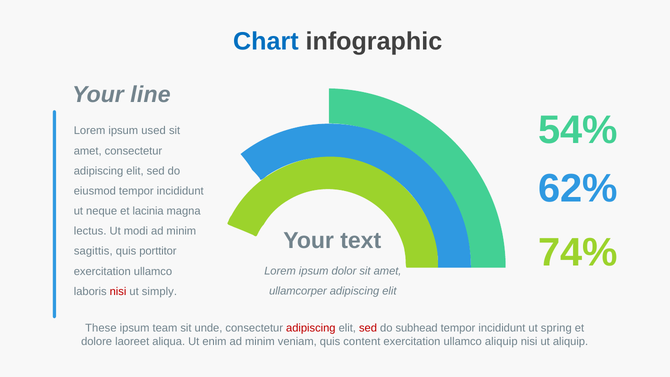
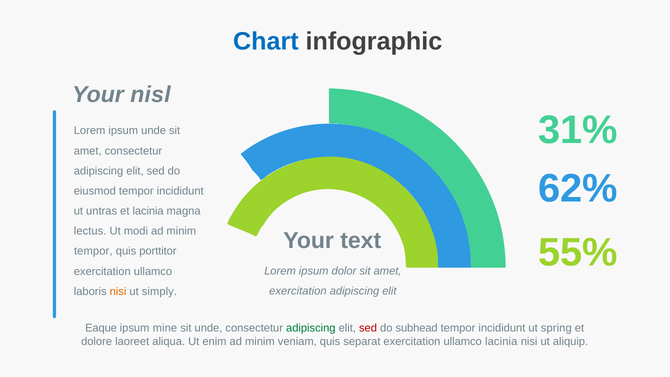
line: line -> nisl
54%: 54% -> 31%
ipsum used: used -> unde
neque: neque -> untras
74%: 74% -> 55%
sagittis at (93, 251): sagittis -> tempor
ullamcorper at (298, 291): ullamcorper -> exercitation
nisi at (118, 291) colour: red -> orange
These: These -> Eaque
team: team -> mine
adipiscing at (311, 328) colour: red -> green
content: content -> separat
ullamco aliquip: aliquip -> lacinia
